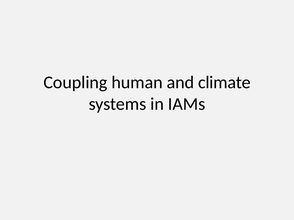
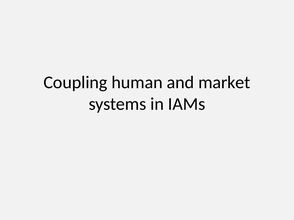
climate: climate -> market
